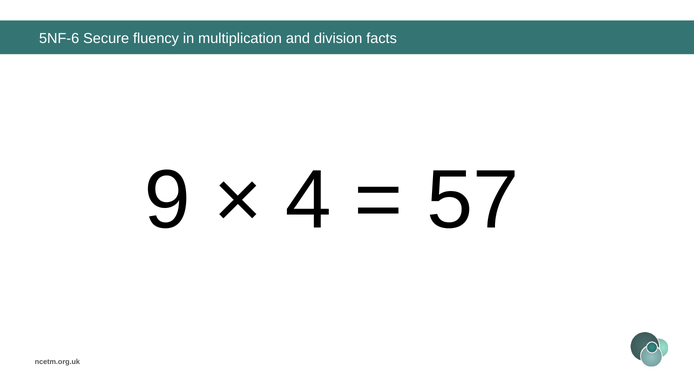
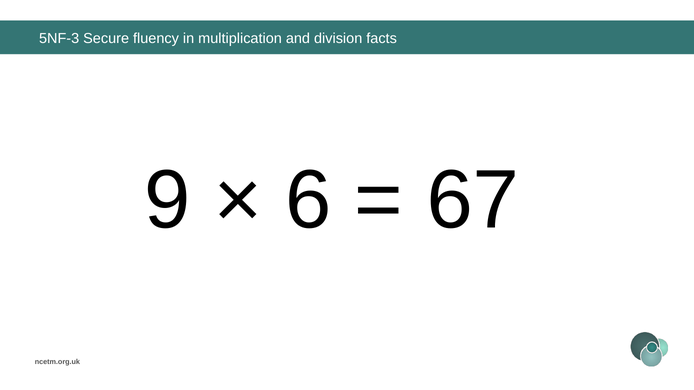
5NF-6: 5NF-6 -> 5NF-3
4: 4 -> 6
57: 57 -> 67
